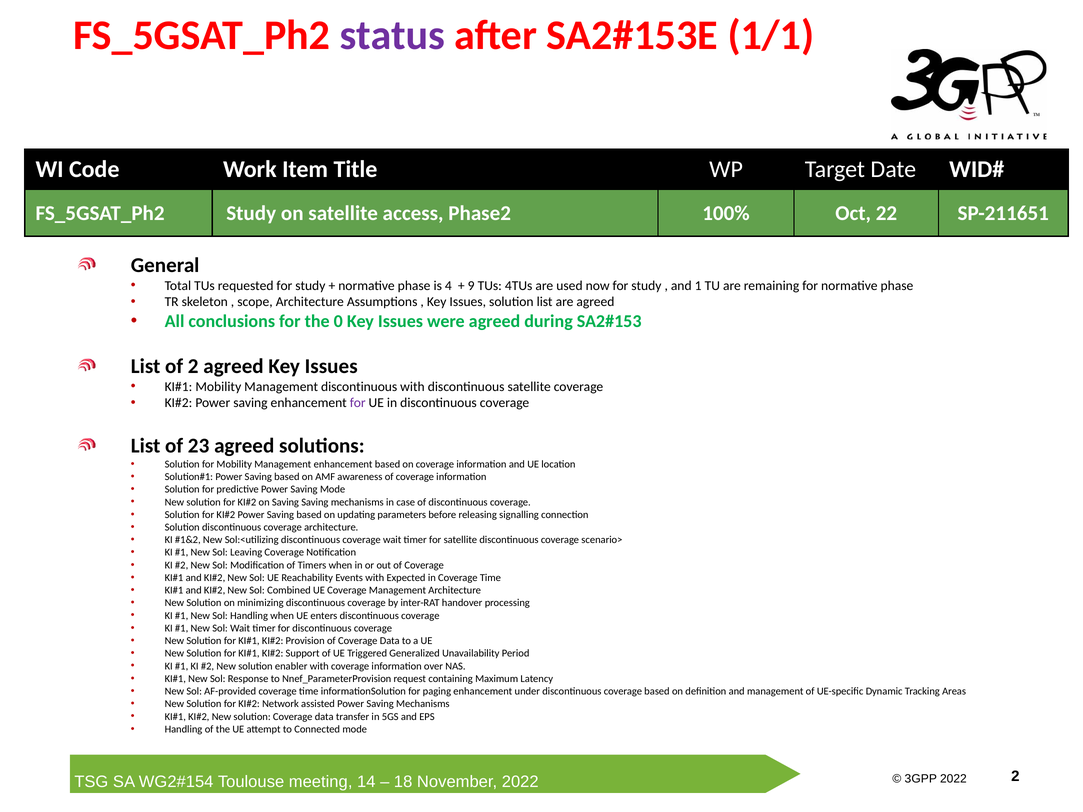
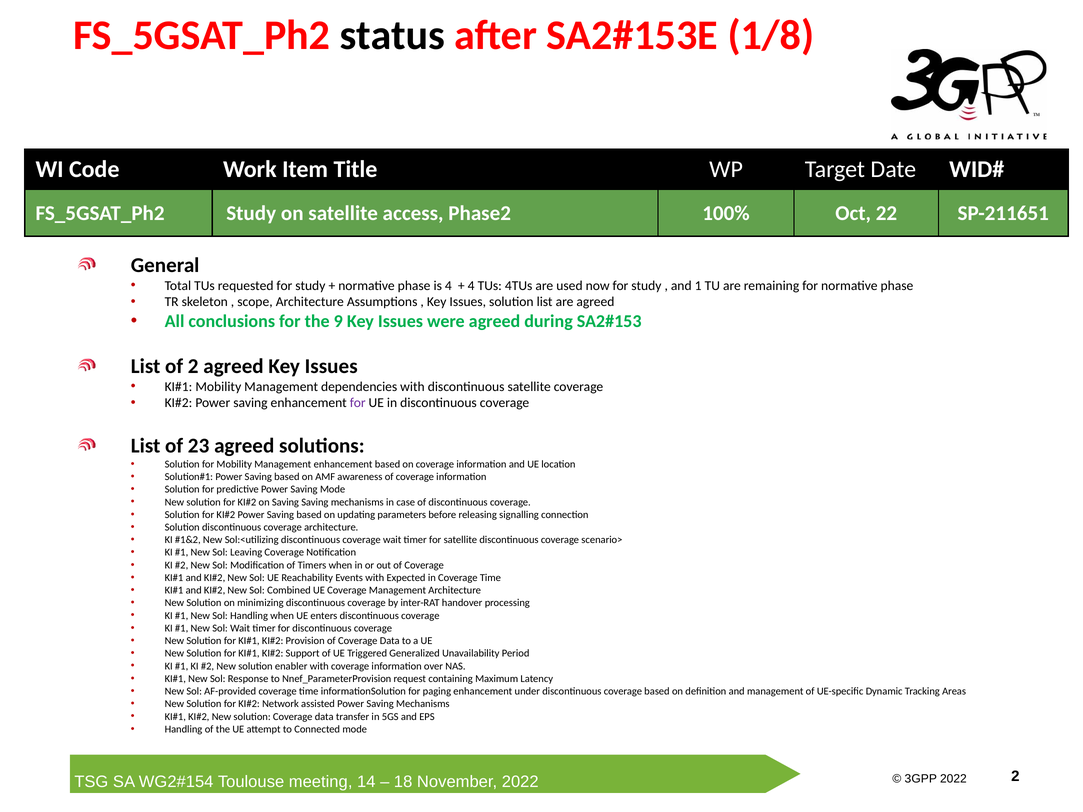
status colour: purple -> black
1/1: 1/1 -> 1/8
9 at (471, 286): 9 -> 4
0: 0 -> 9
Management discontinuous: discontinuous -> dependencies
